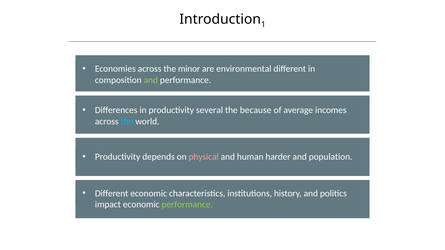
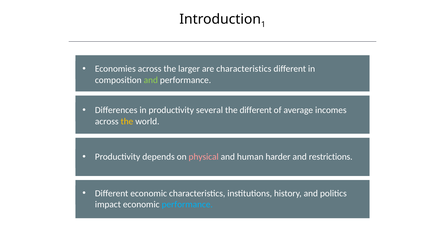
minor: minor -> larger
are environmental: environmental -> characteristics
the because: because -> different
the at (127, 121) colour: light blue -> yellow
population: population -> restrictions
performance at (187, 205) colour: light green -> light blue
